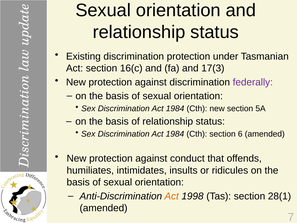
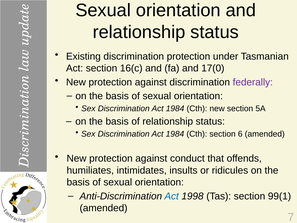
17(3: 17(3 -> 17(0
Act at (172, 196) colour: orange -> blue
28(1: 28(1 -> 99(1
